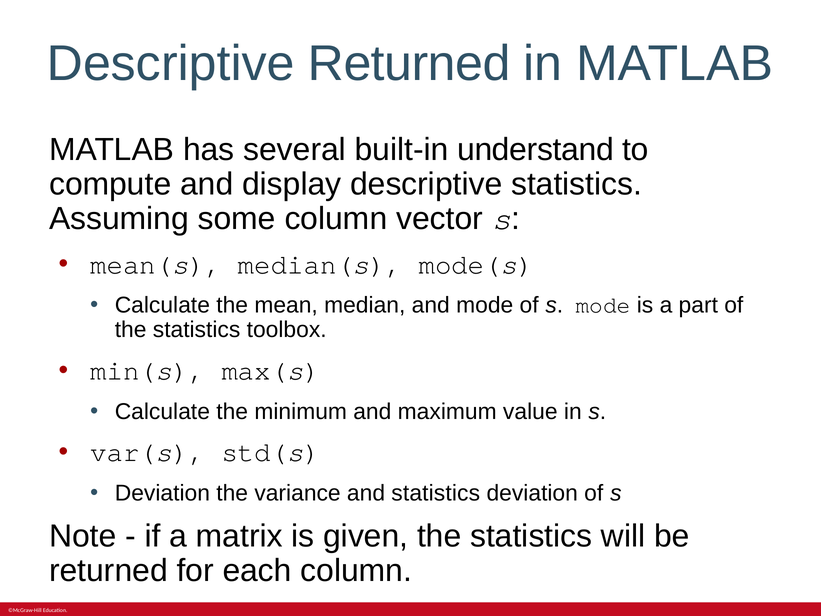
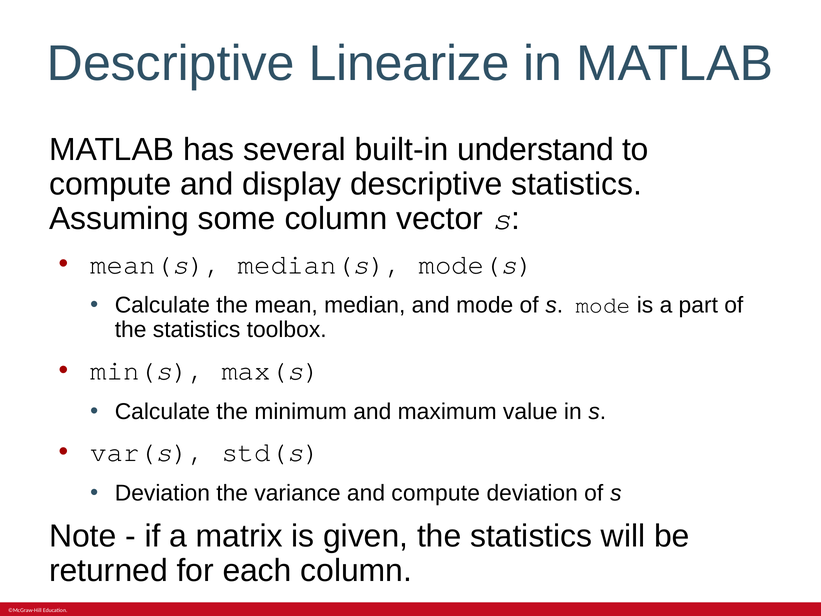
Descriptive Returned: Returned -> Linearize
and statistics: statistics -> compute
